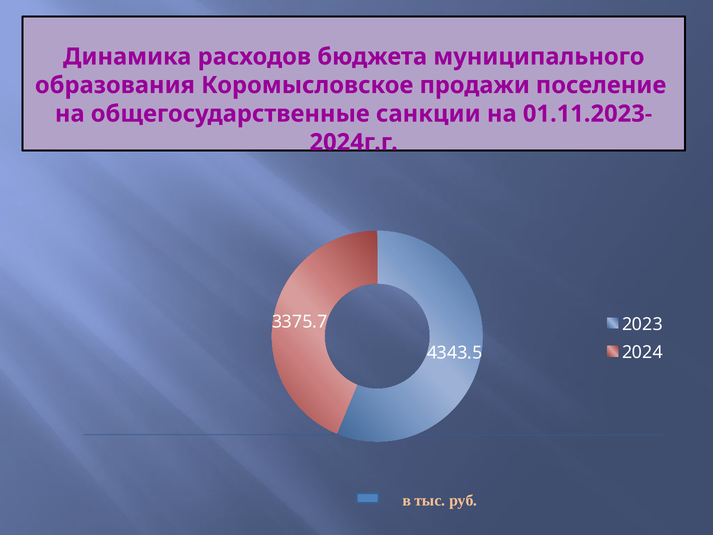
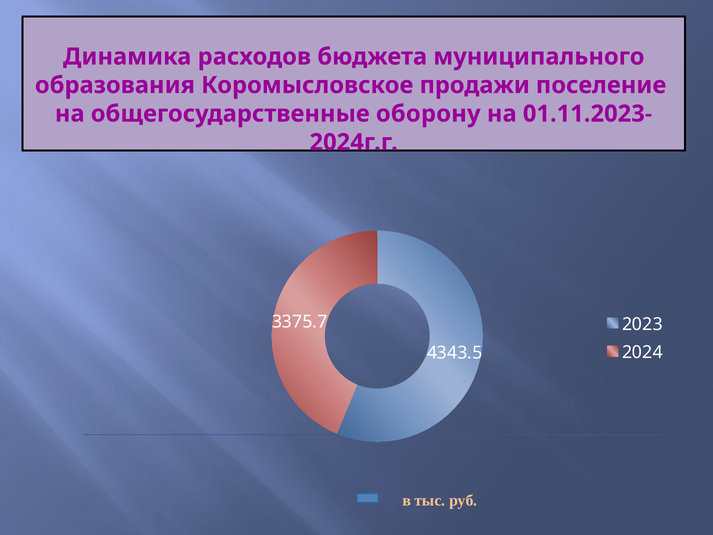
санкции: санкции -> оборону
